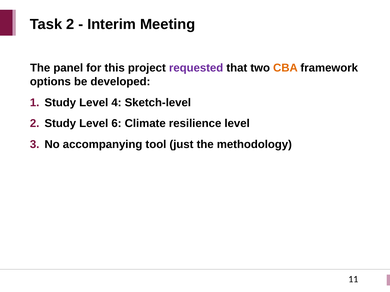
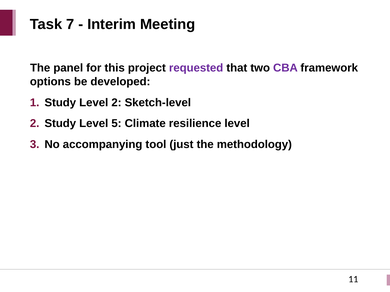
Task 2: 2 -> 7
CBA colour: orange -> purple
Level 4: 4 -> 2
6: 6 -> 5
